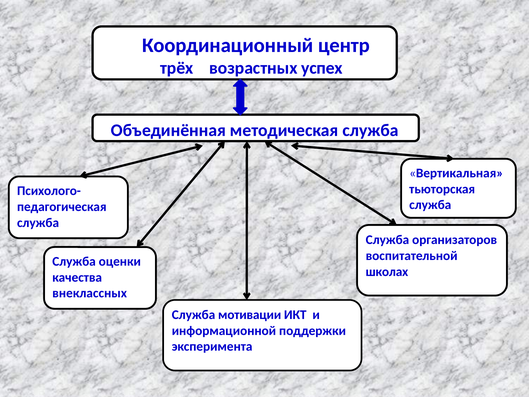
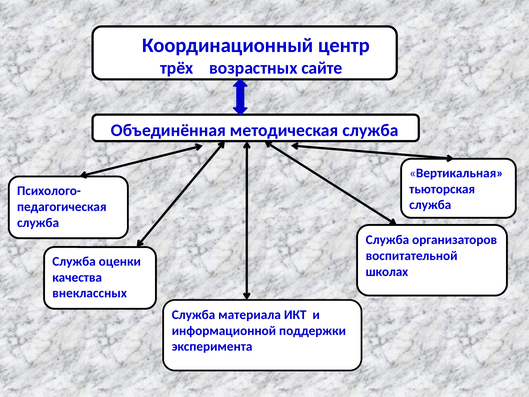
успех: успех -> сайте
мотивации: мотивации -> материала
